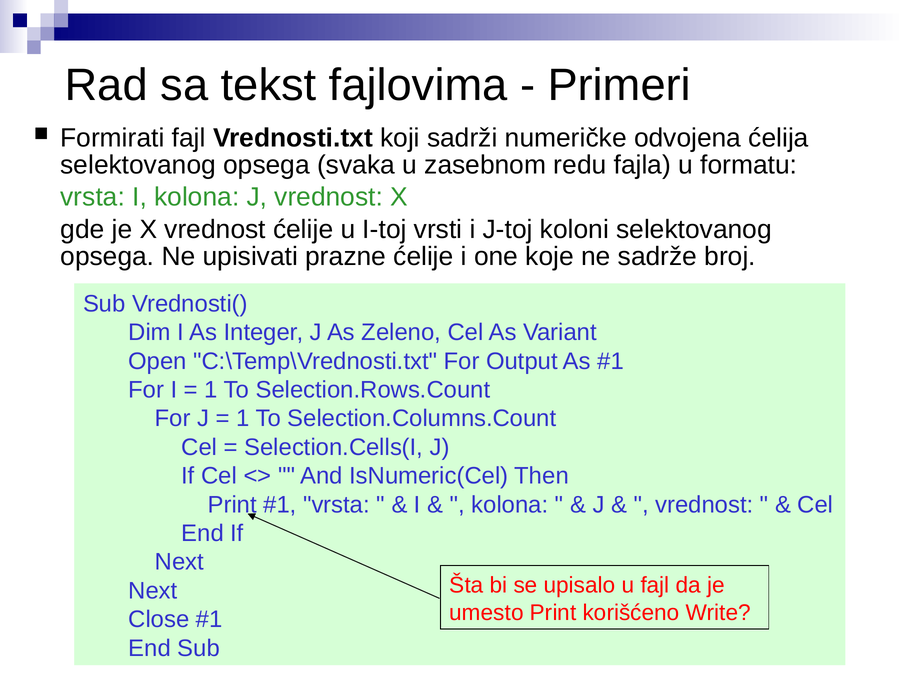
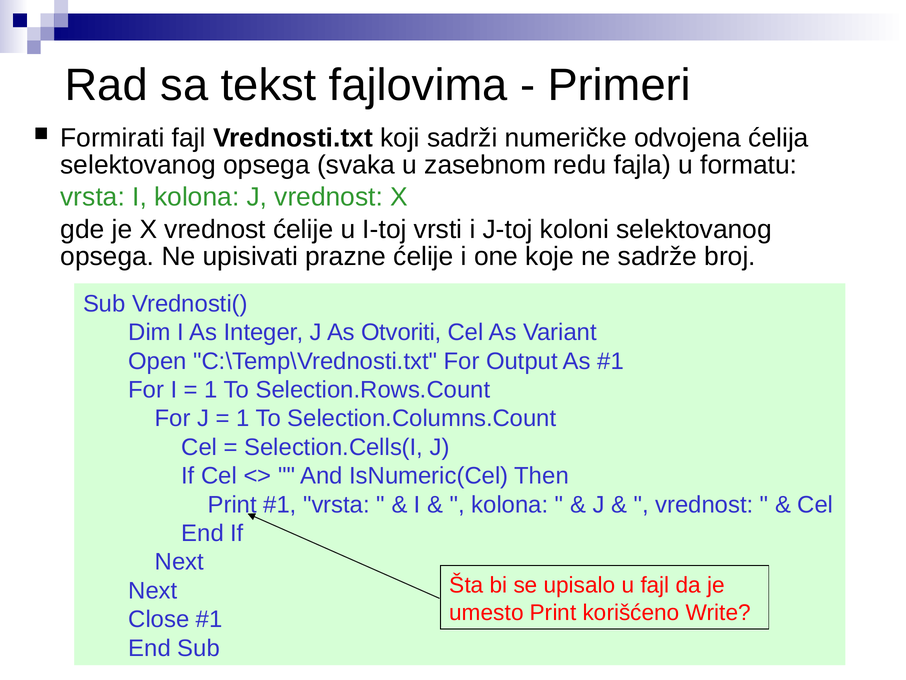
Zeleno: Zeleno -> Otvoriti
